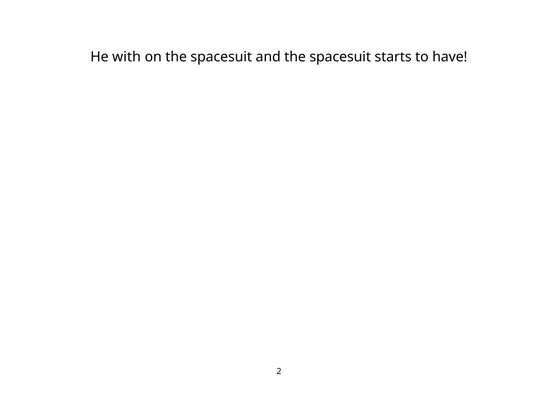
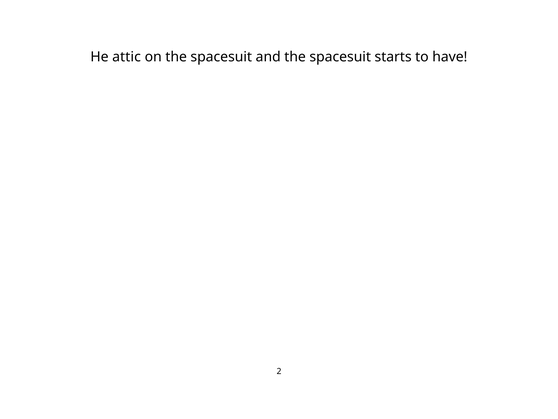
with: with -> attic
